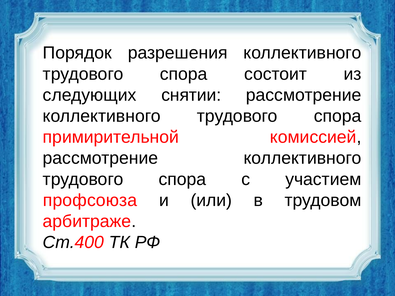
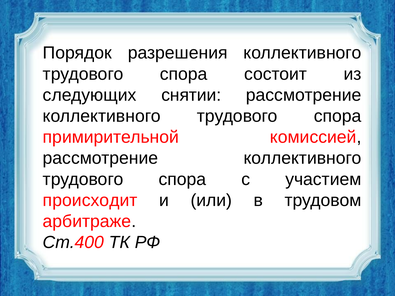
профсоюза: профсоюза -> происходит
